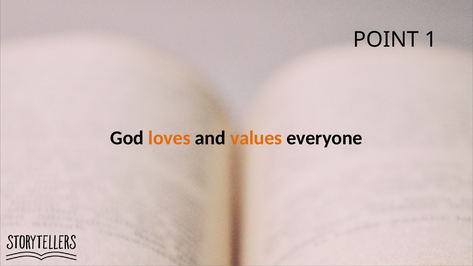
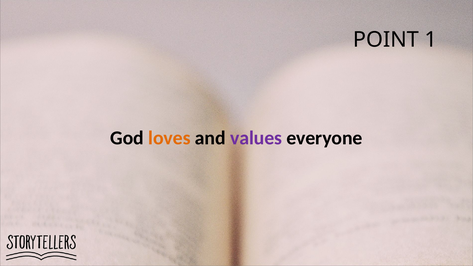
values colour: orange -> purple
